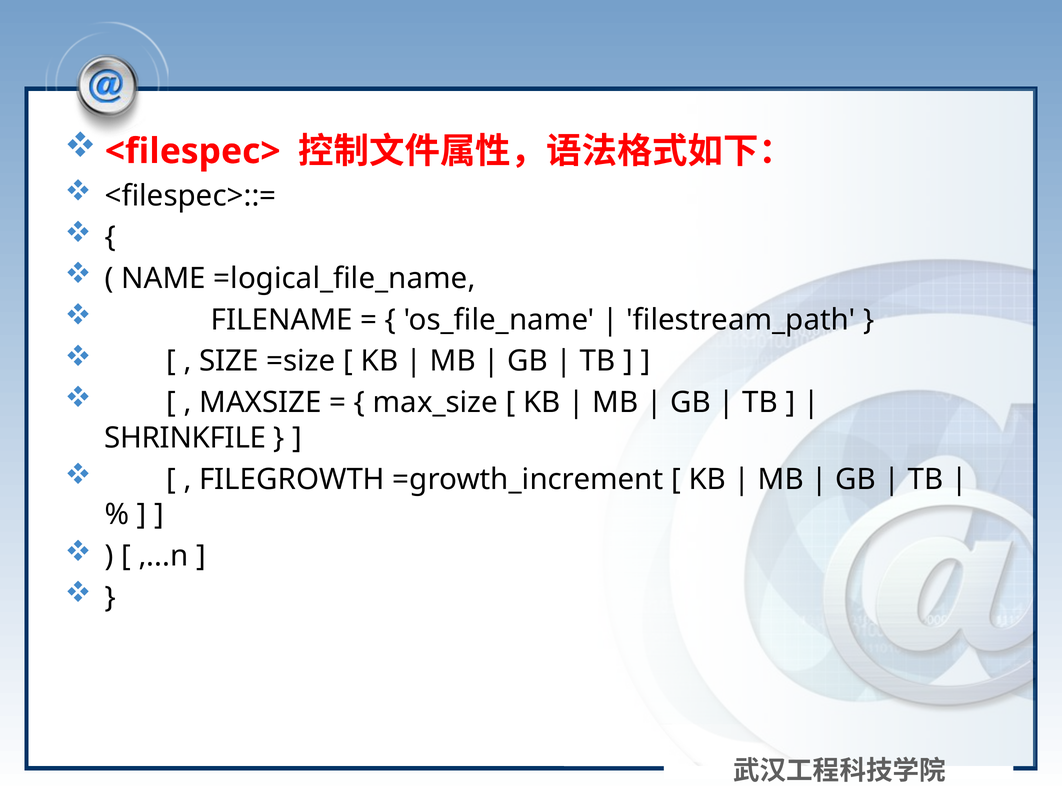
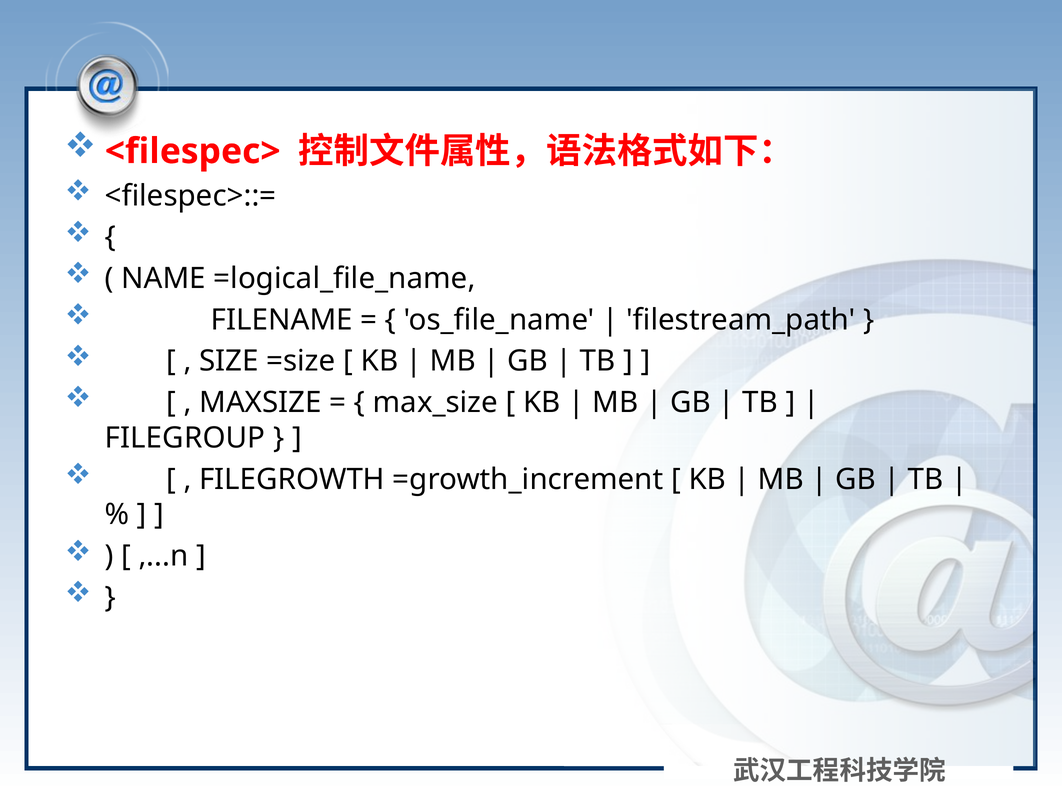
SHRINKFILE: SHRINKFILE -> FILEGROUP
